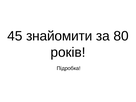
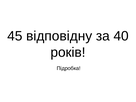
знайомити: знайомити -> відповідну
80: 80 -> 40
